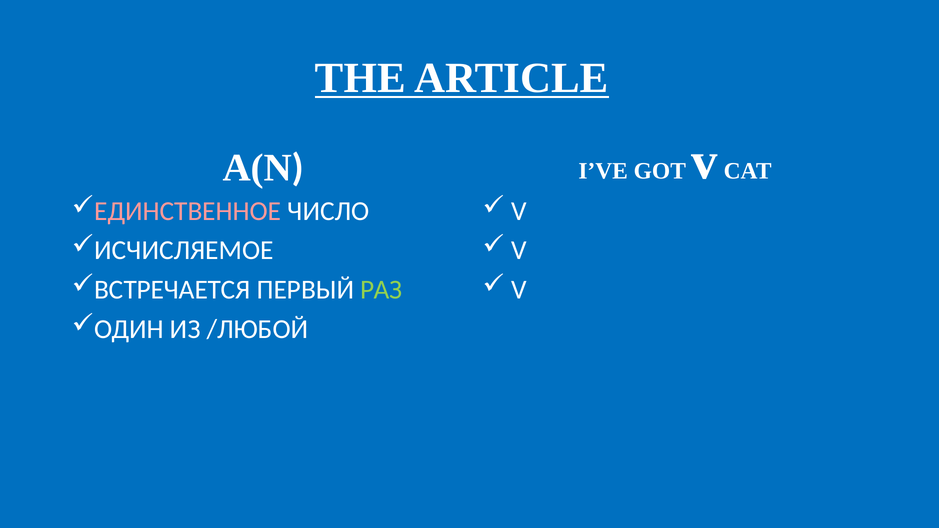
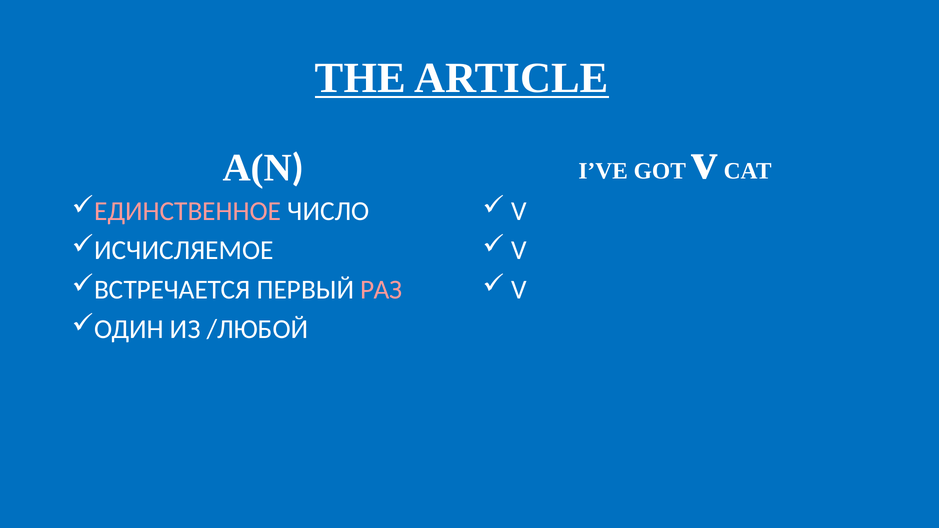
РАЗ colour: light green -> pink
